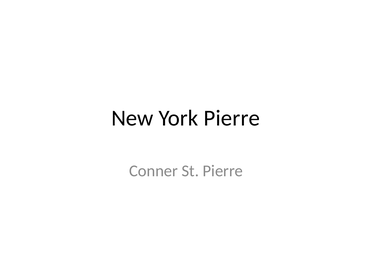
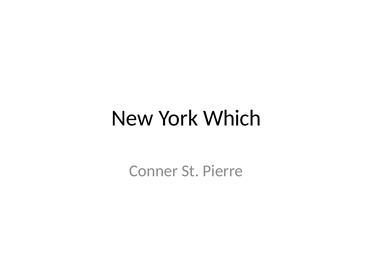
York Pierre: Pierre -> Which
